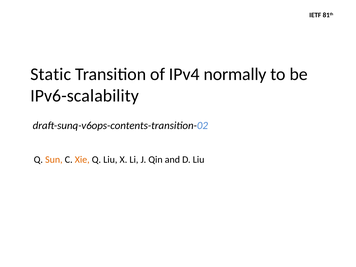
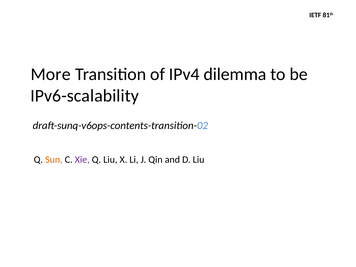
Static: Static -> More
normally: normally -> dilemma
Xie colour: orange -> purple
